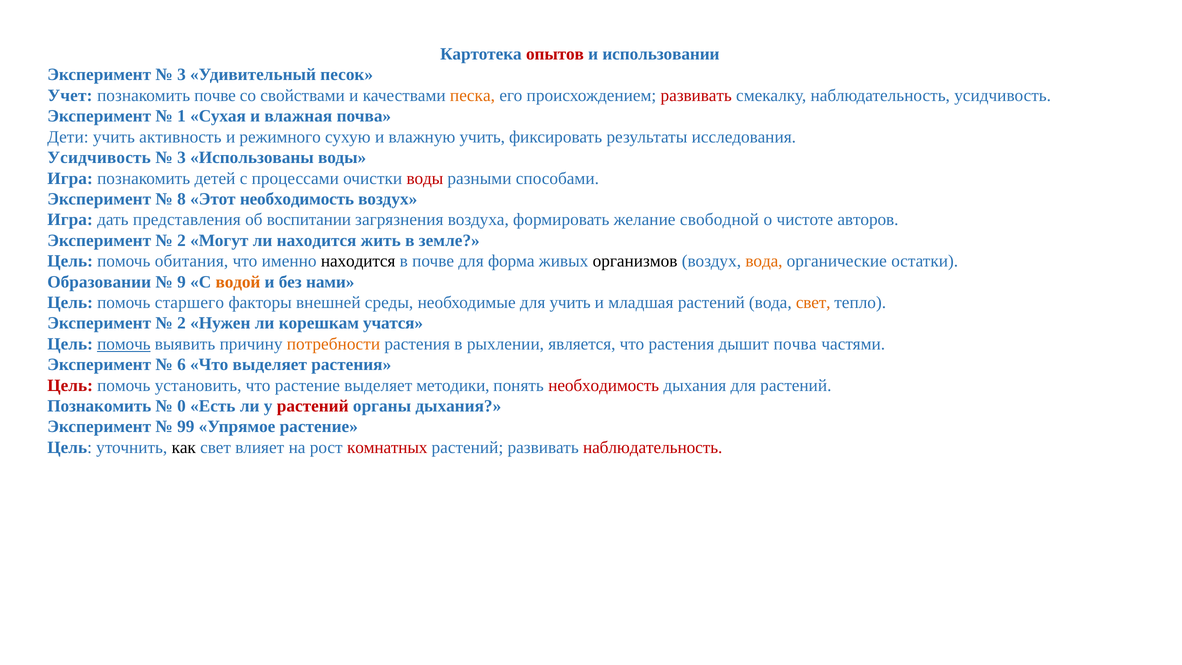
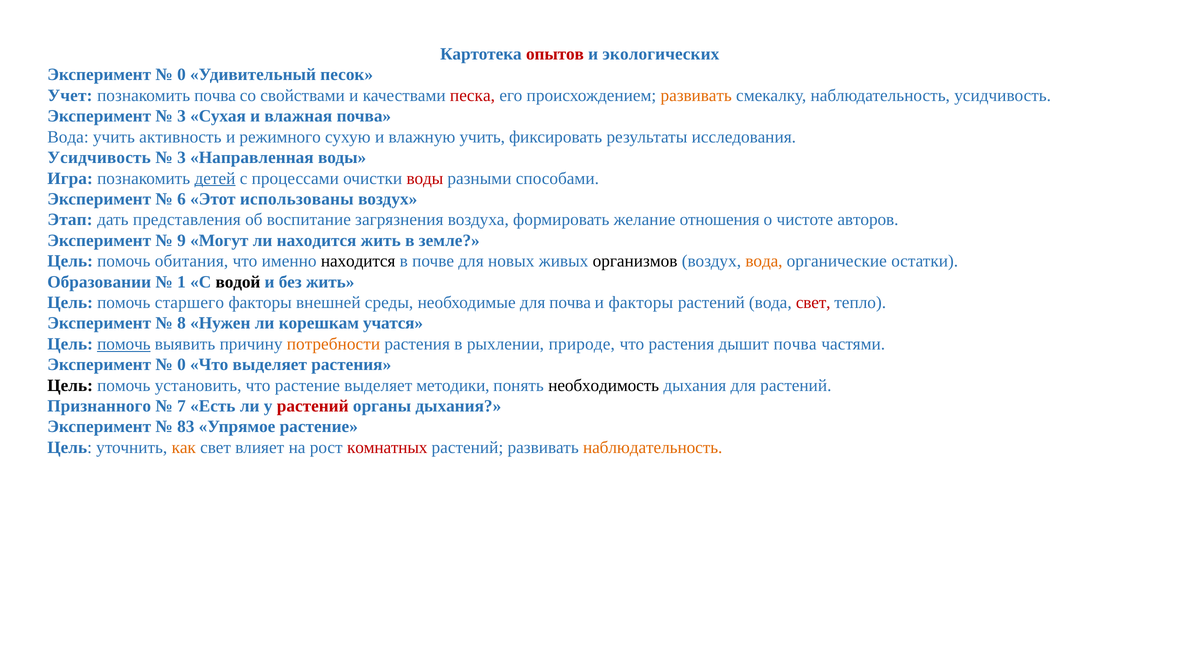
использовании: использовании -> экологических
3 at (181, 75): 3 -> 0
познакомить почве: почве -> почва
песка colour: orange -> red
развивать at (696, 95) colour: red -> orange
1 at (181, 116): 1 -> 3
Дети at (68, 137): Дети -> Вода
Использованы: Использованы -> Направленная
детей underline: none -> present
8: 8 -> 6
Этот необходимость: необходимость -> использованы
Игра at (70, 220): Игра -> Этап
воспитании: воспитании -> воспитание
свободной: свободной -> отношения
2 at (181, 240): 2 -> 9
форма: форма -> новых
9: 9 -> 1
водой colour: orange -> black
без нами: нами -> жить
для учить: учить -> почва
и младшая: младшая -> факторы
свет at (813, 302) colour: orange -> red
2 at (181, 323): 2 -> 8
является: является -> природе
6 at (181, 365): 6 -> 0
Цель at (70, 385) colour: red -> black
необходимость at (604, 385) colour: red -> black
Познакомить at (99, 406): Познакомить -> Признанного
0: 0 -> 7
99: 99 -> 83
как colour: black -> orange
наблюдательность at (653, 447) colour: red -> orange
